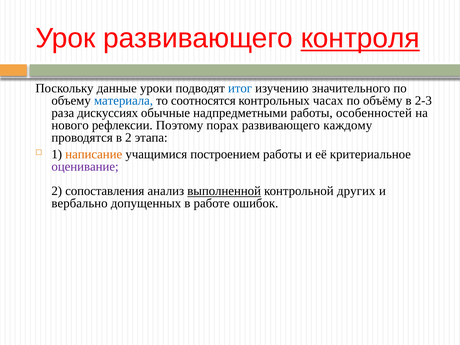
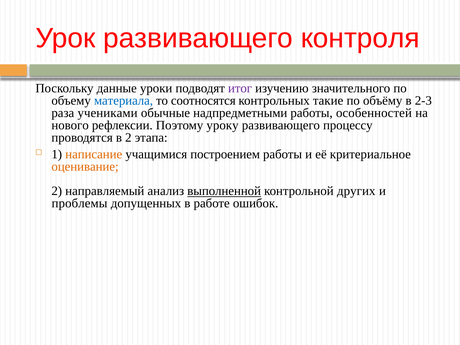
контроля underline: present -> none
итог colour: blue -> purple
часах: часах -> такие
дискуссиях: дискуссиях -> учениками
порах: порах -> уроку
каждому: каждому -> процессу
оценивание colour: purple -> orange
сопоставления: сопоставления -> направляемый
вербально: вербально -> проблемы
